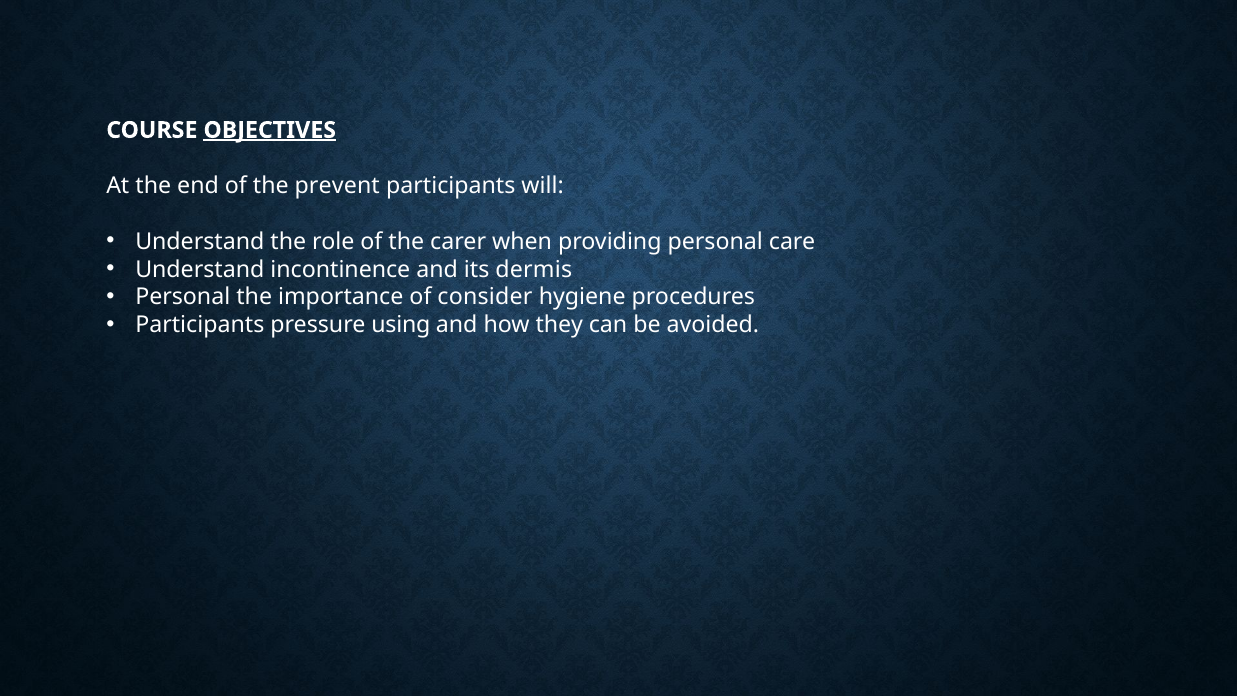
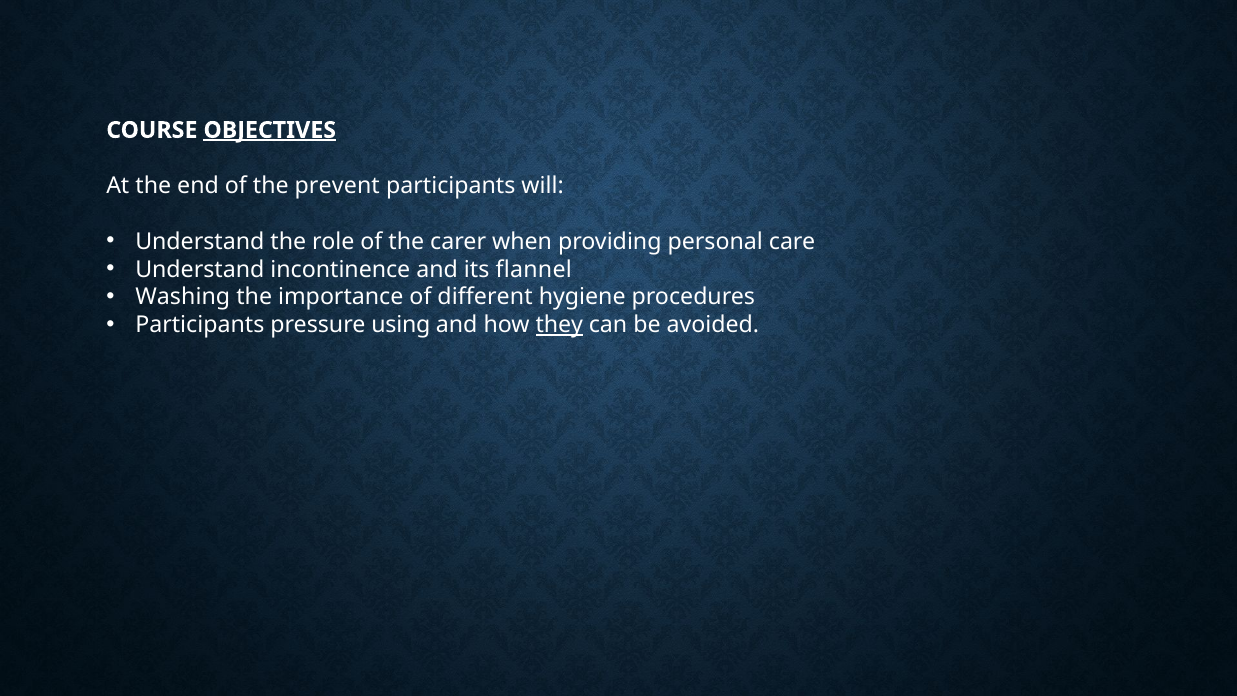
dermis: dermis -> flannel
Personal at (183, 297): Personal -> Washing
consider: consider -> different
they underline: none -> present
